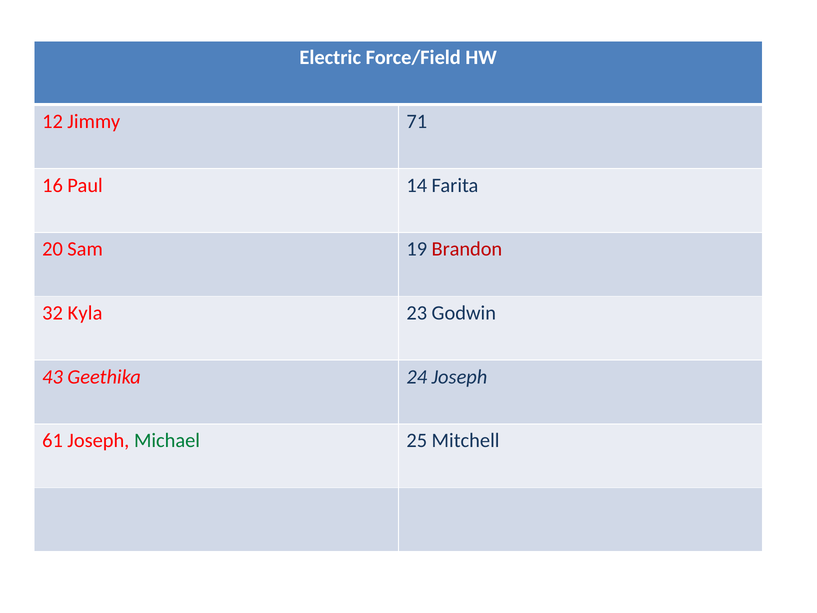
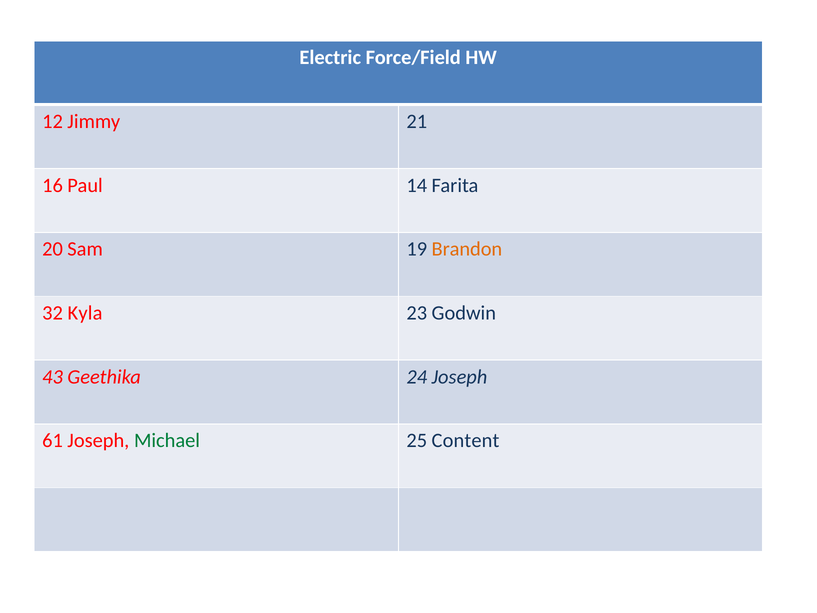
71: 71 -> 21
Brandon colour: red -> orange
Mitchell: Mitchell -> Content
